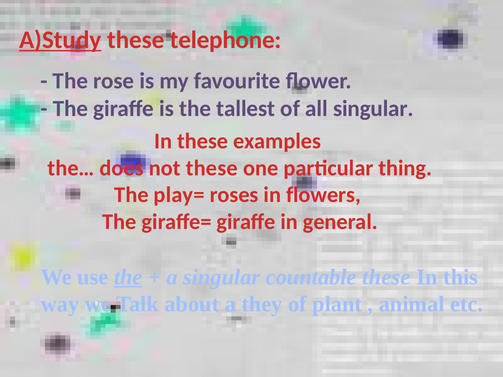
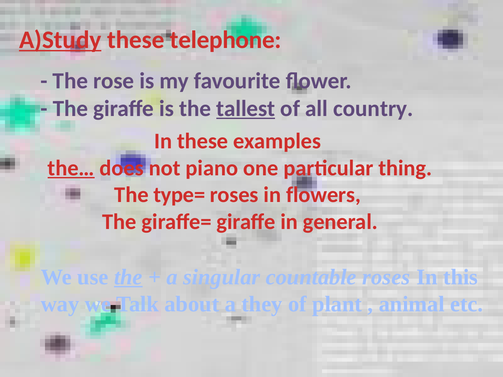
tallest underline: none -> present
all singular: singular -> country
the… underline: none -> present
not these: these -> piano
play=: play= -> type=
countable these: these -> roses
